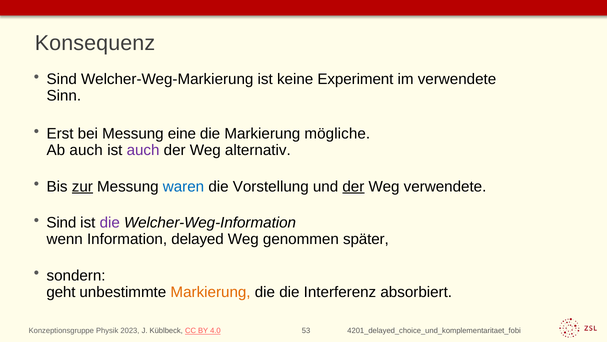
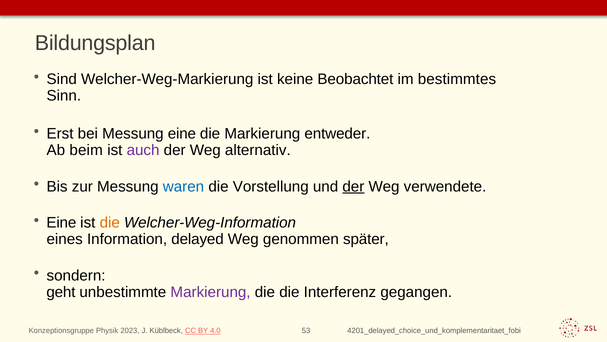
Konsequenz: Konsequenz -> Bildungsplan
Experiment: Experiment -> Beobachtet
im verwendete: verwendete -> bestimmtes
mögliche: mögliche -> entweder
Ab auch: auch -> beim
zur underline: present -> none
Sind at (61, 222): Sind -> Eine
die at (110, 222) colour: purple -> orange
wenn: wenn -> eines
Markierung at (211, 292) colour: orange -> purple
absorbiert: absorbiert -> gegangen
